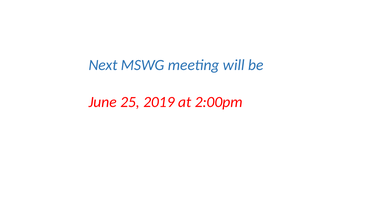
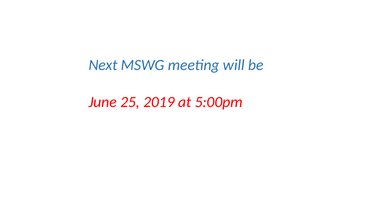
2:00pm: 2:00pm -> 5:00pm
